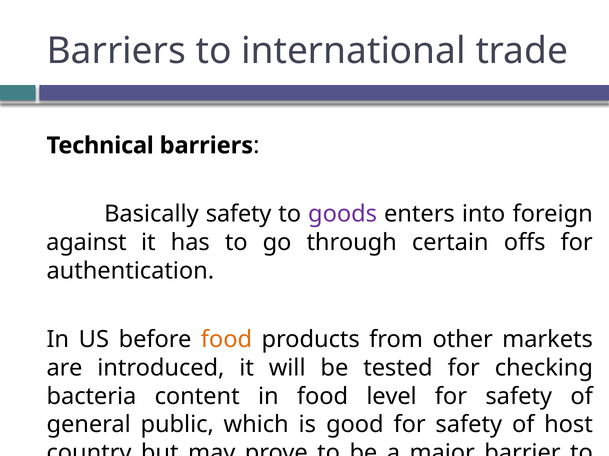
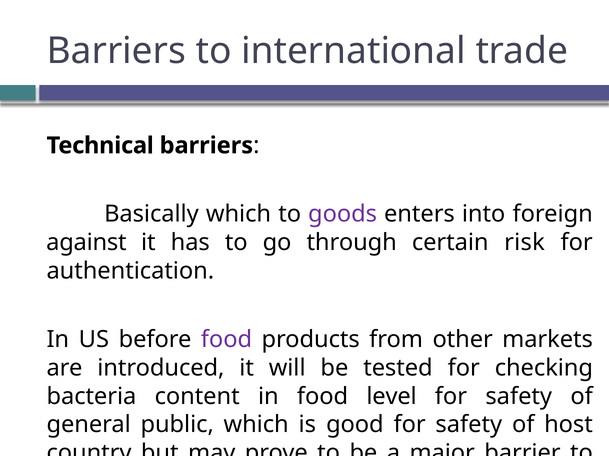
Basically safety: safety -> which
offs: offs -> risk
food at (227, 340) colour: orange -> purple
